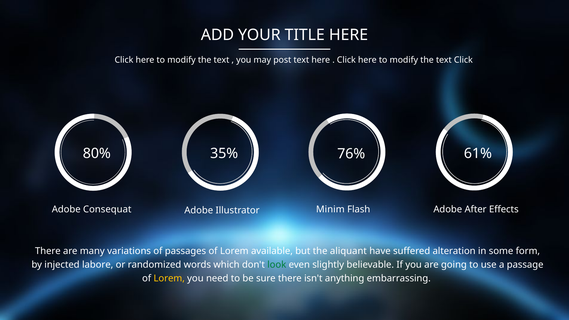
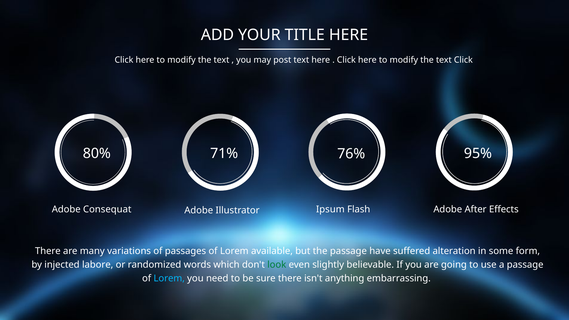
35%: 35% -> 71%
61%: 61% -> 95%
Minim: Minim -> Ipsum
the aliquant: aliquant -> passage
Lorem at (169, 278) colour: yellow -> light blue
